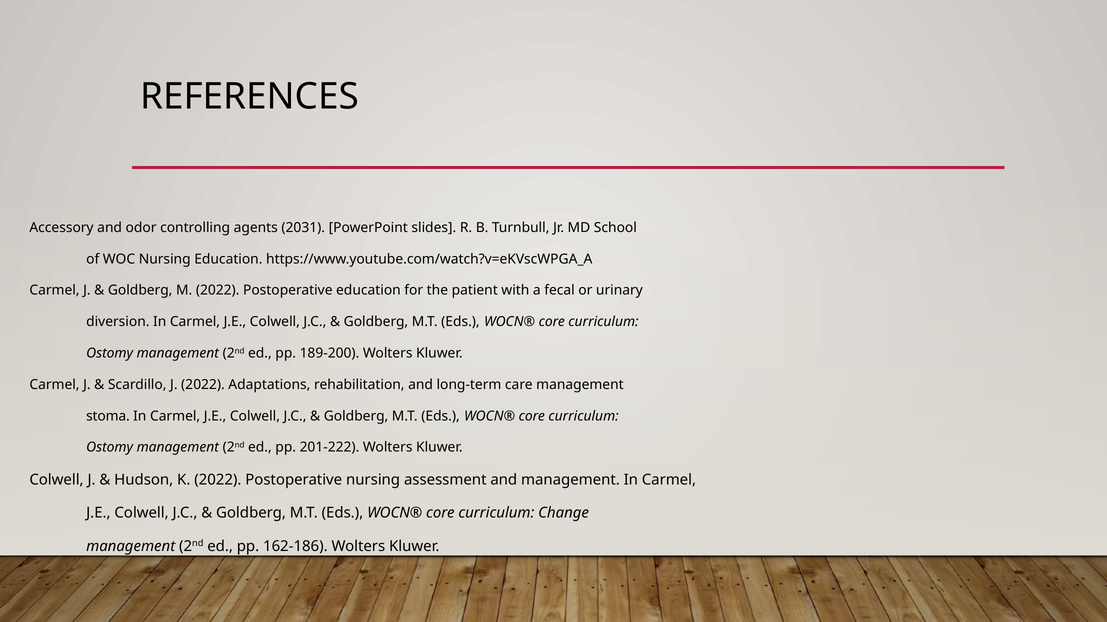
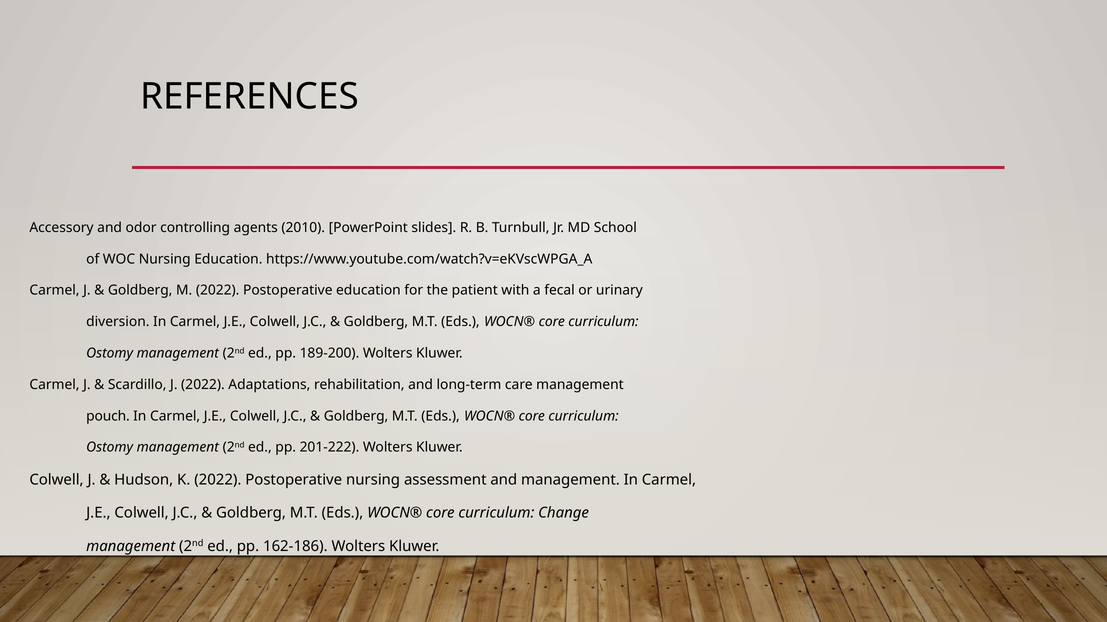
2031: 2031 -> 2010
stoma: stoma -> pouch
